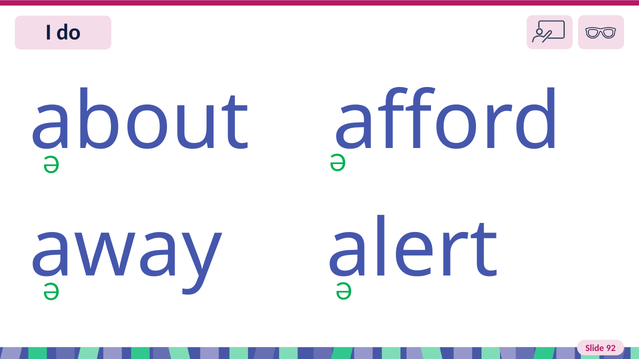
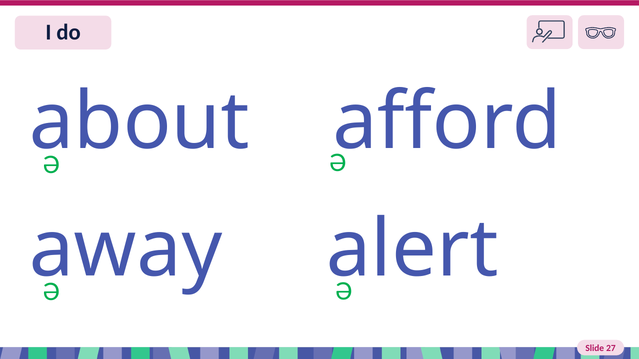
92: 92 -> 27
